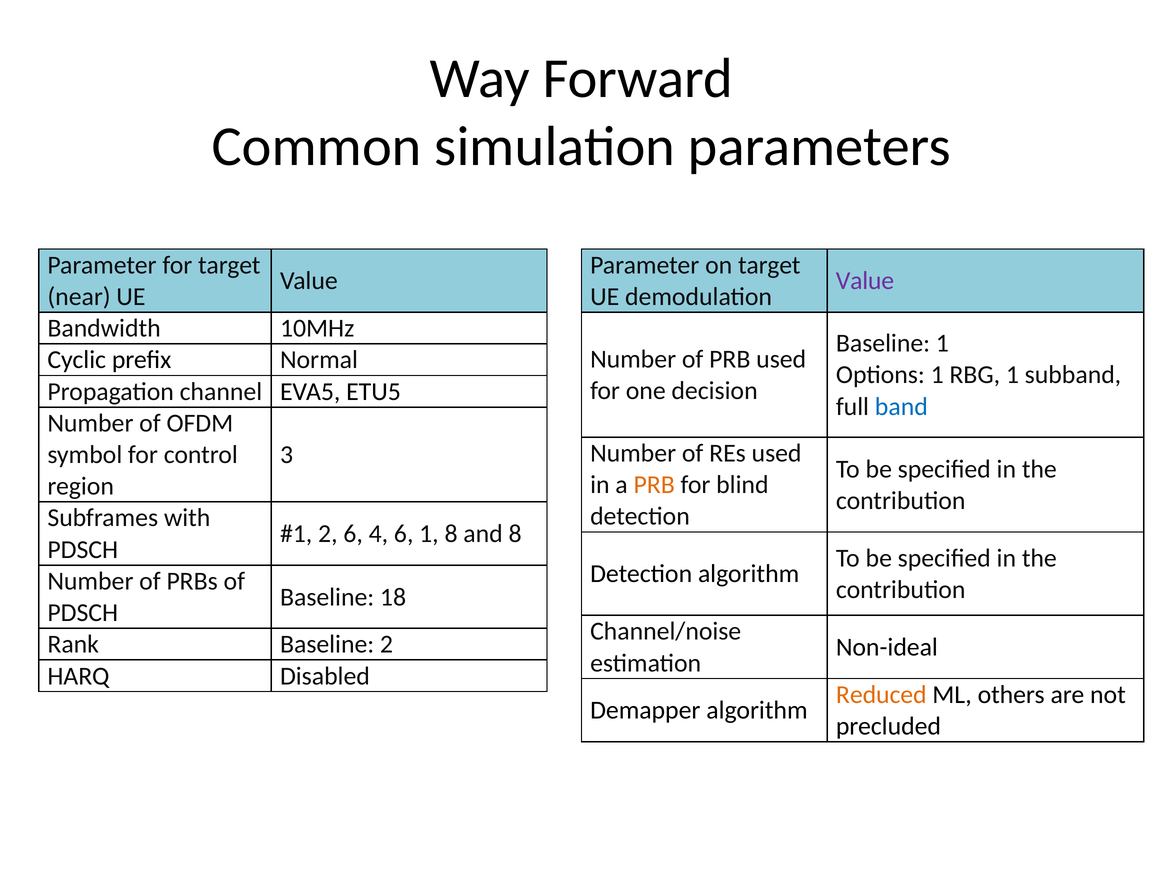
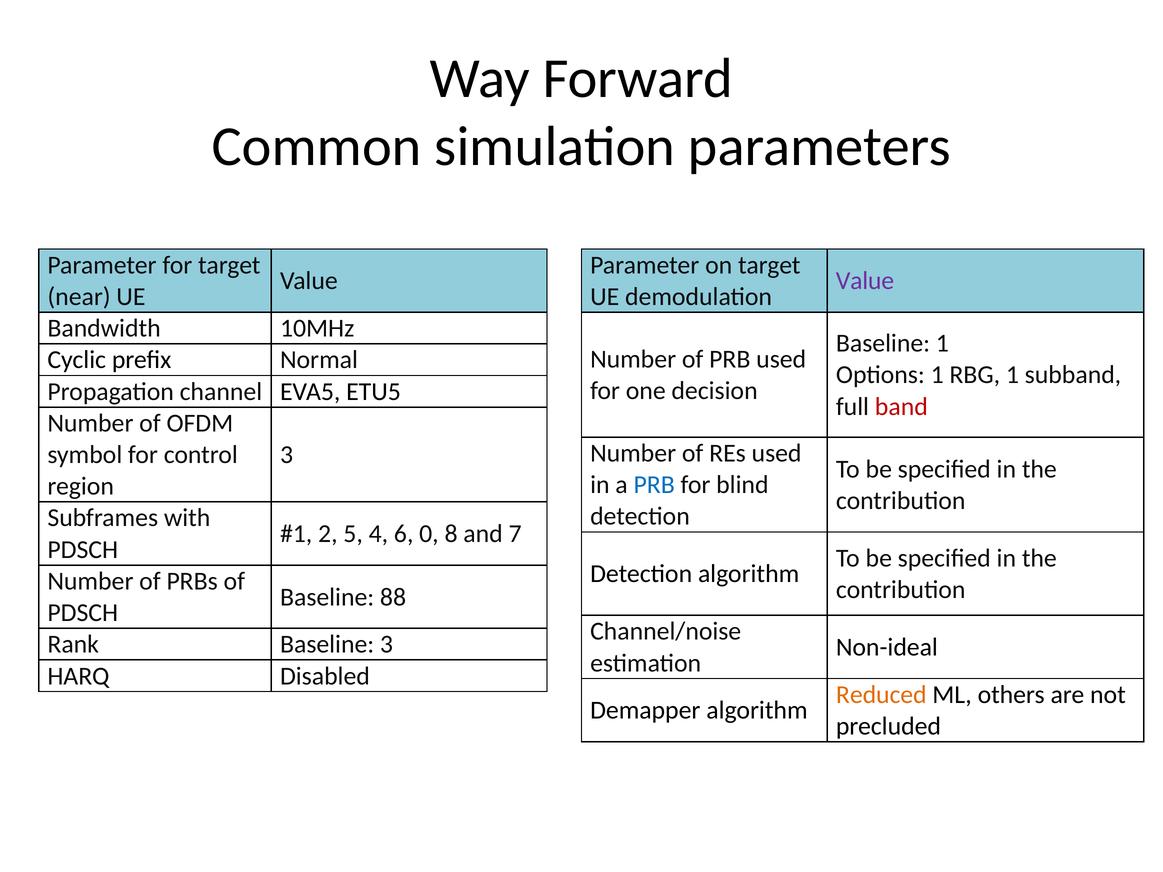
band colour: blue -> red
PRB at (654, 485) colour: orange -> blue
2 6: 6 -> 5
6 1: 1 -> 0
and 8: 8 -> 7
18: 18 -> 88
Baseline 2: 2 -> 3
